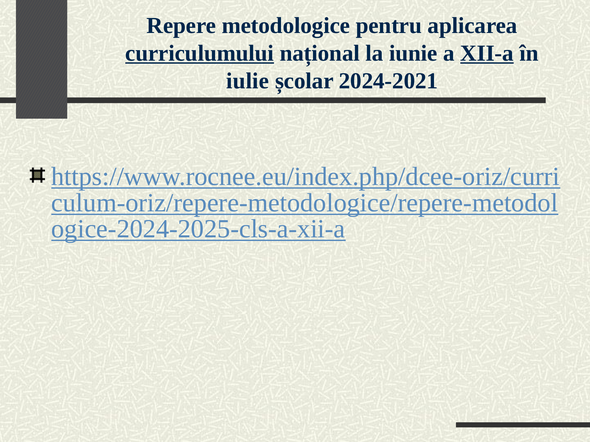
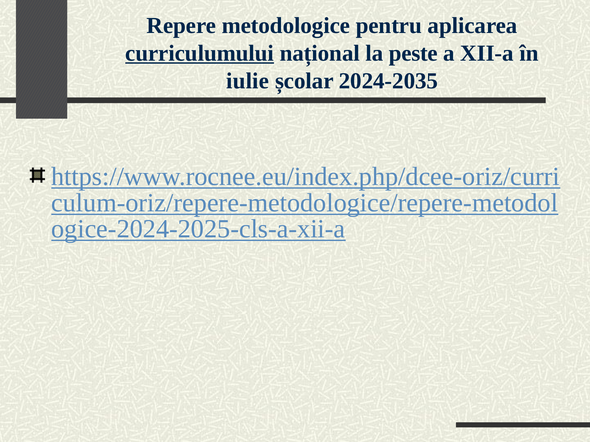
iunie: iunie -> peste
XII-a underline: present -> none
2024-2021: 2024-2021 -> 2024-2035
